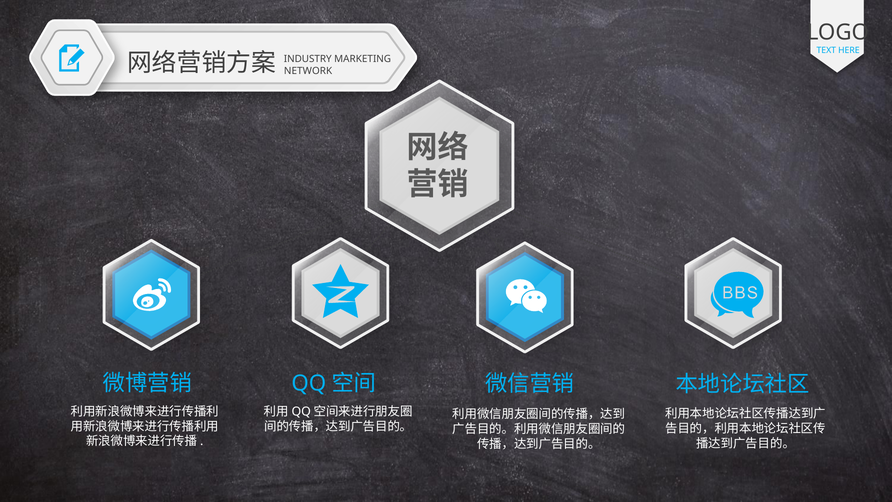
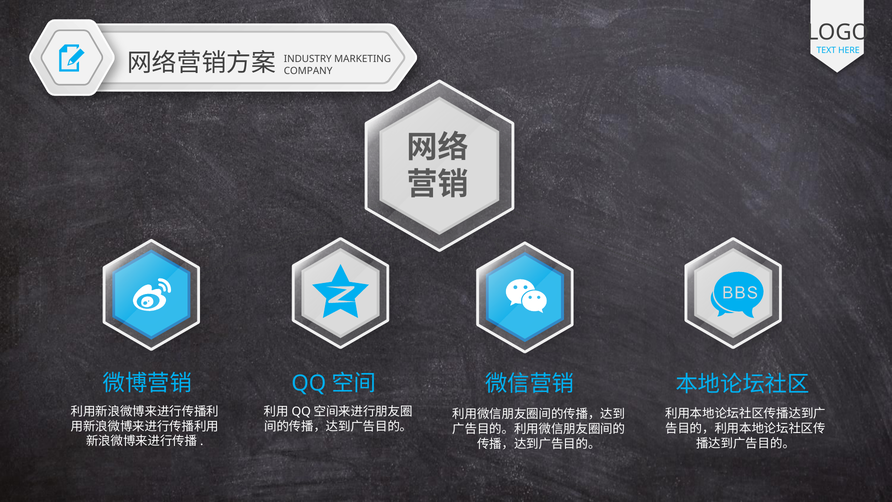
NETWORK: NETWORK -> COMPANY
